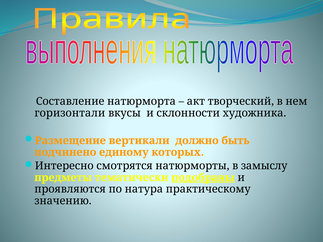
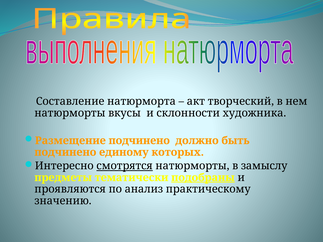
горизонтали at (70, 113): горизонтали -> натюрморты
Размещение вертикали: вертикали -> подчинено
смотрятся underline: none -> present
натура: натура -> анализ
